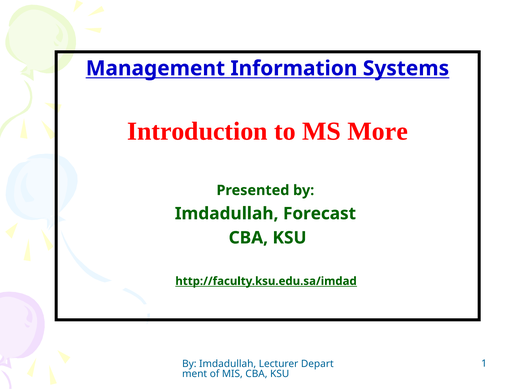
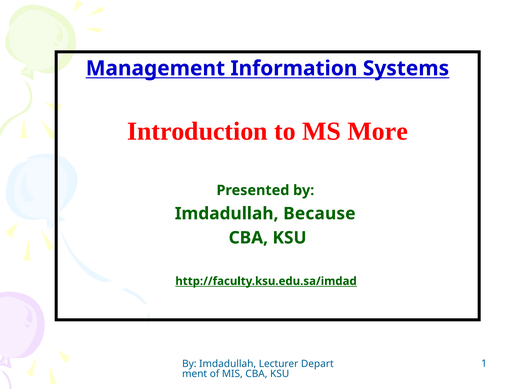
Forecast: Forecast -> Because
